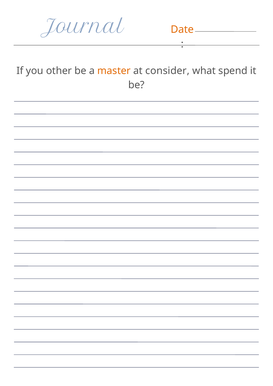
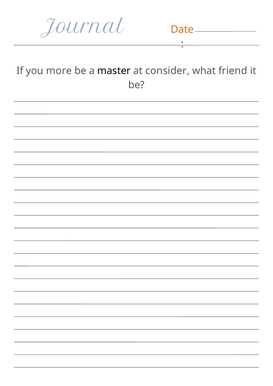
other: other -> more
master colour: orange -> black
spend: spend -> friend
